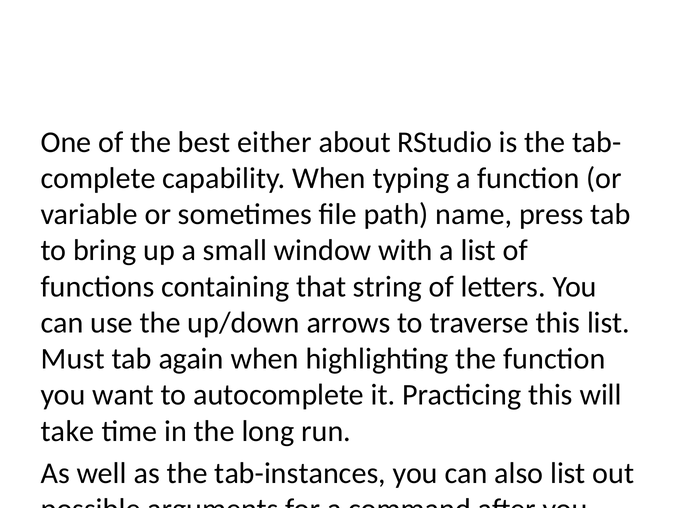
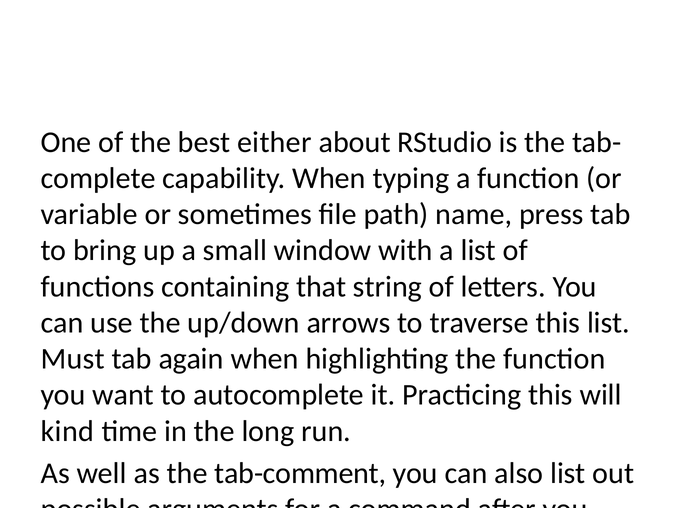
take: take -> kind
tab-instances: tab-instances -> tab-comment
